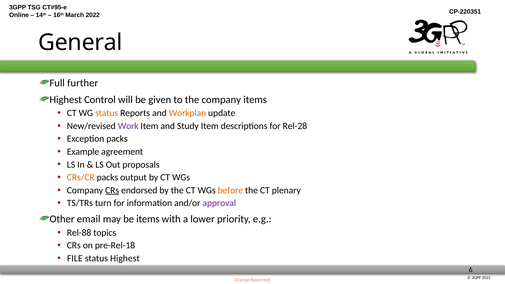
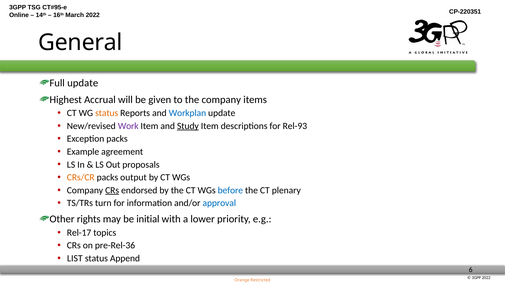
Full further: further -> update
Control: Control -> Accrual
Workplan colour: orange -> blue
Study underline: none -> present
Rel-28: Rel-28 -> Rel-93
before colour: orange -> blue
approval colour: purple -> blue
email: email -> rights
be items: items -> initial
Rel-88: Rel-88 -> Rel-17
pre-Rel-18: pre-Rel-18 -> pre-Rel-36
FILE: FILE -> LIST
status Highest: Highest -> Append
